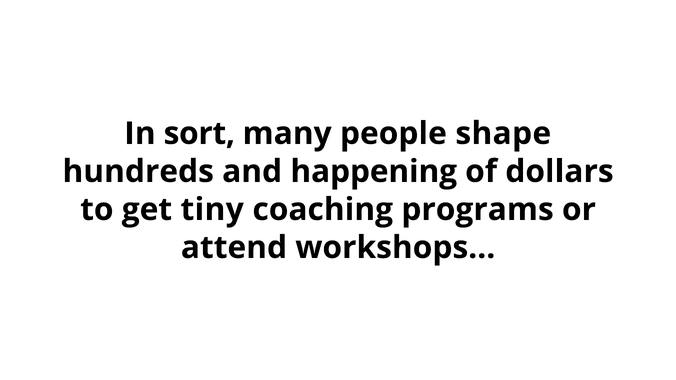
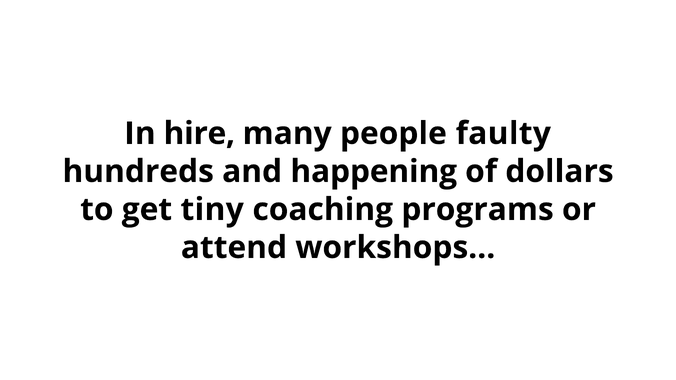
sort: sort -> hire
shape: shape -> faulty
